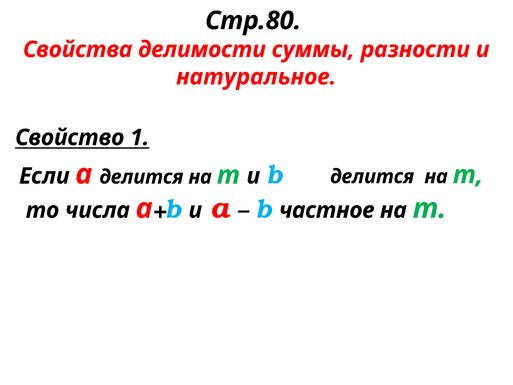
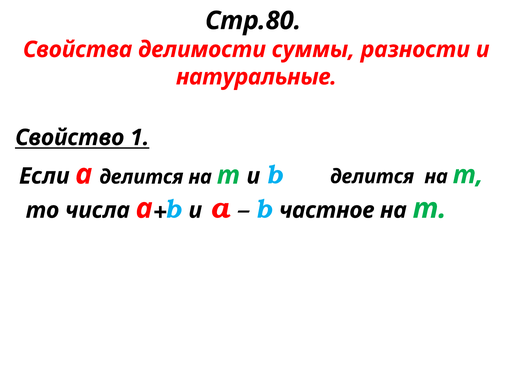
натуральное: натуральное -> натуральные
